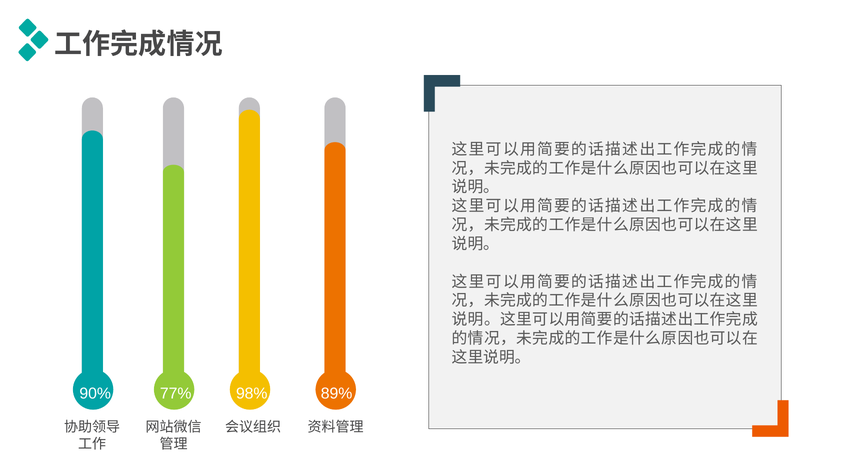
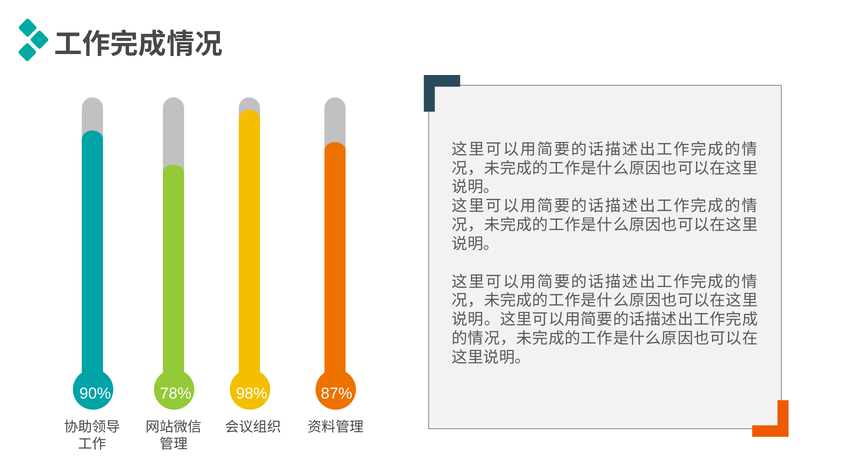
77%: 77% -> 78%
89%: 89% -> 87%
